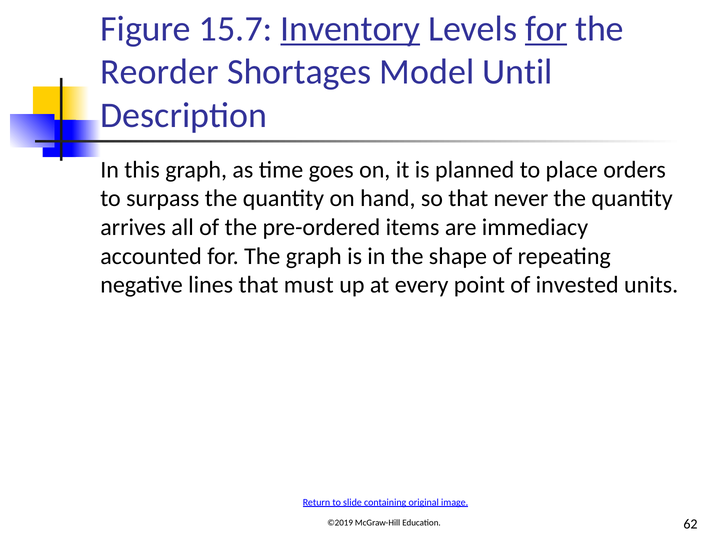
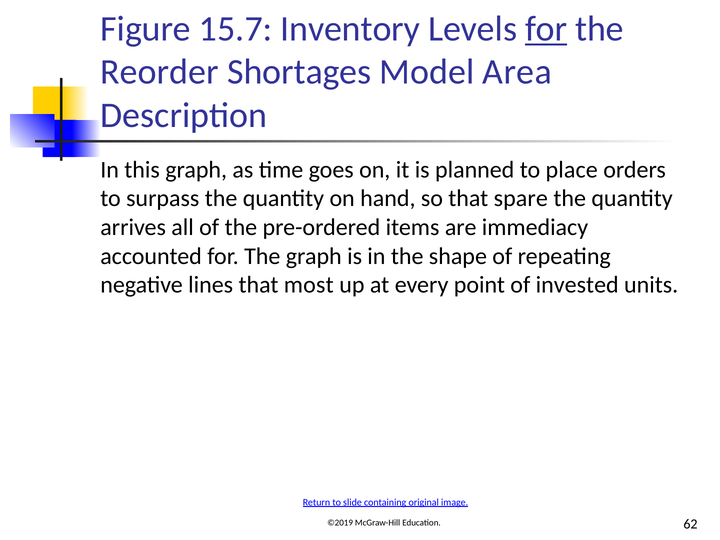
Inventory underline: present -> none
Until: Until -> Area
never: never -> spare
must: must -> most
